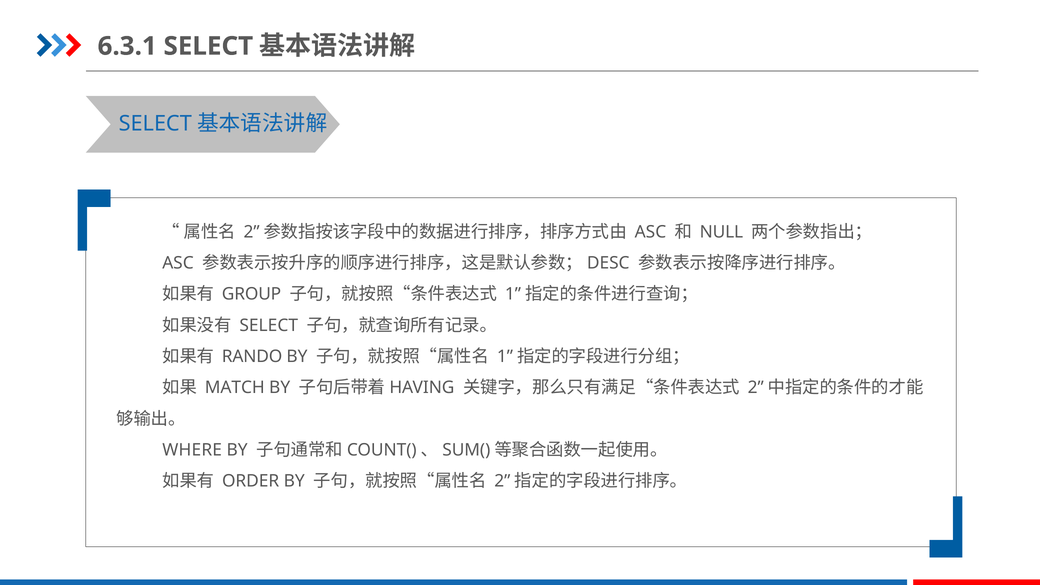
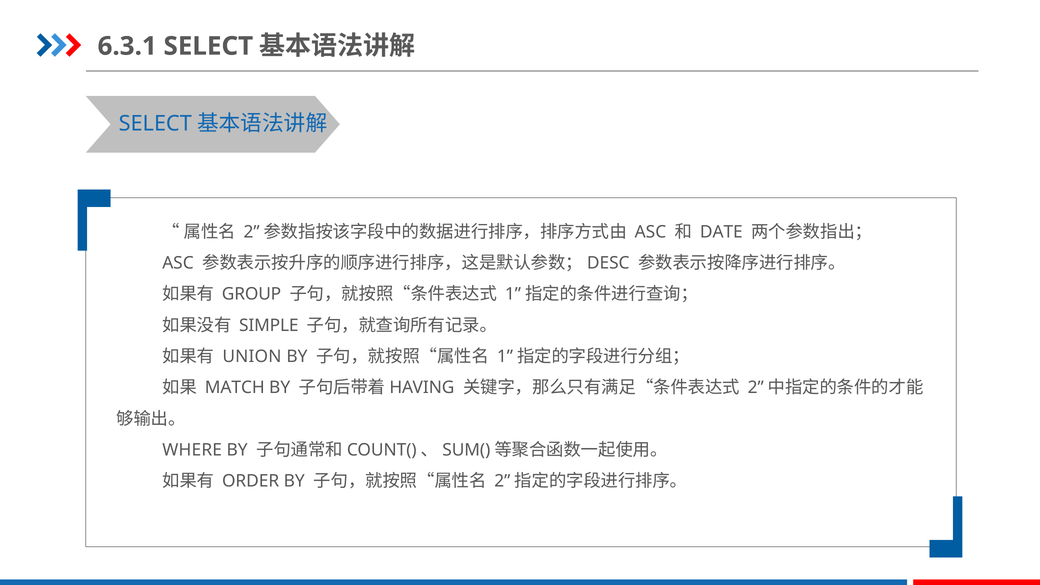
NULL: NULL -> DATE
SELECT at (269, 326): SELECT -> SIMPLE
RANDO: RANDO -> UNION
